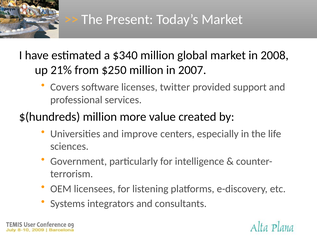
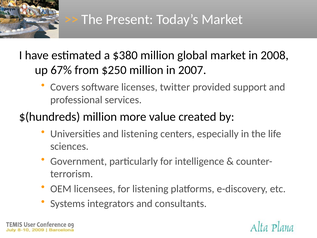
$340: $340 -> $380
21%: 21% -> 67%
and improve: improve -> listening
